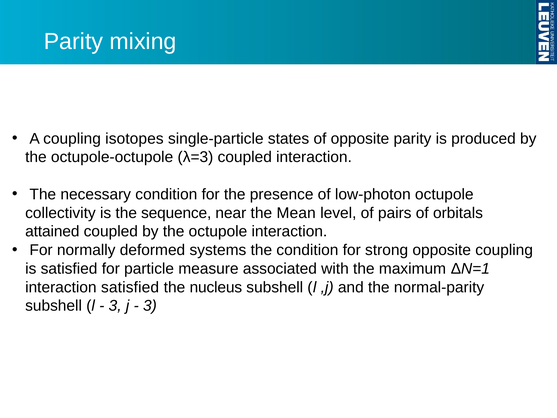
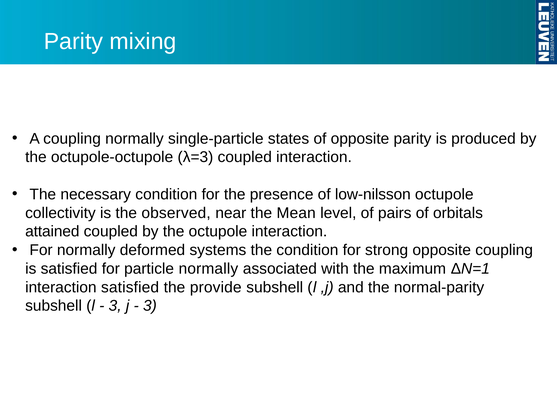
coupling isotopes: isotopes -> normally
low-photon: low-photon -> low-nilsson
sequence: sequence -> observed
particle measure: measure -> normally
nucleus: nucleus -> provide
